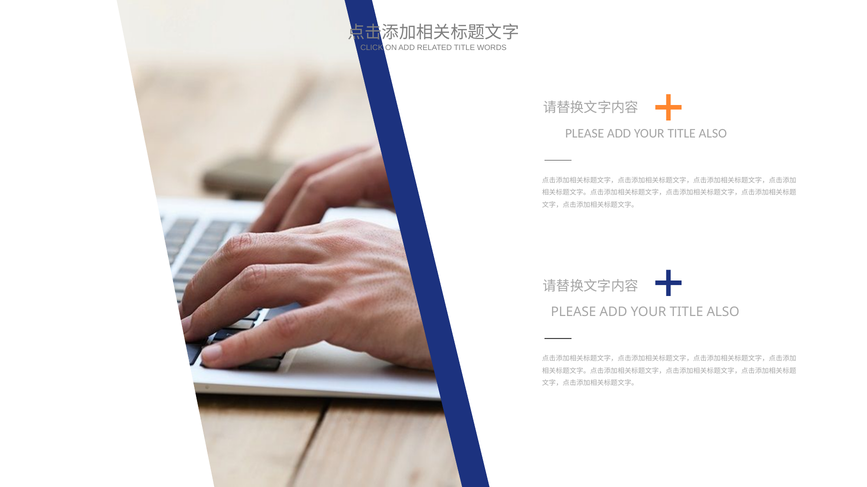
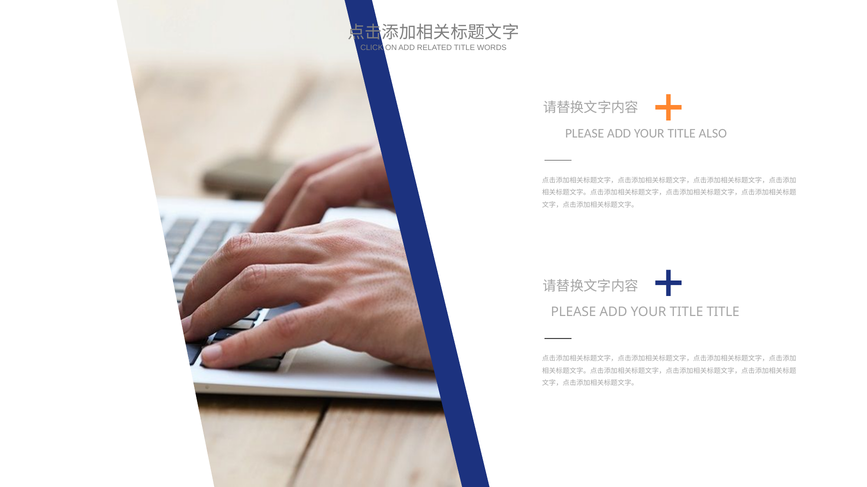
ALSO at (723, 312): ALSO -> TITLE
